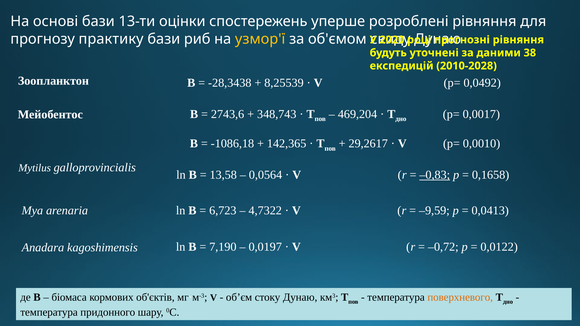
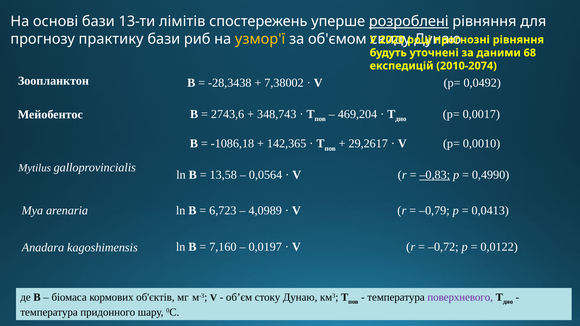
оцінки: оцінки -> лімітів
розроблені underline: none -> present
38: 38 -> 68
2010-2028: 2010-2028 -> 2010-2074
8,25539: 8,25539 -> 7,38002
0,1658: 0,1658 -> 0,4990
4,7322: 4,7322 -> 4,0989
–9,59: –9,59 -> –0,79
7,190: 7,190 -> 7,160
поверхневого colour: orange -> purple
